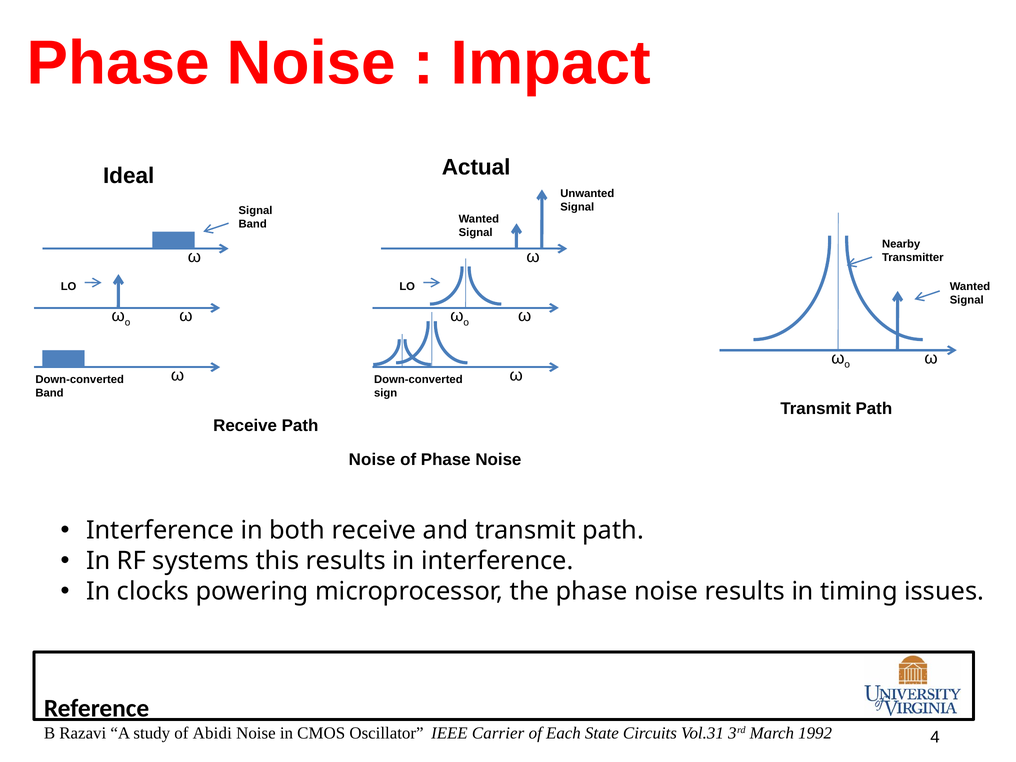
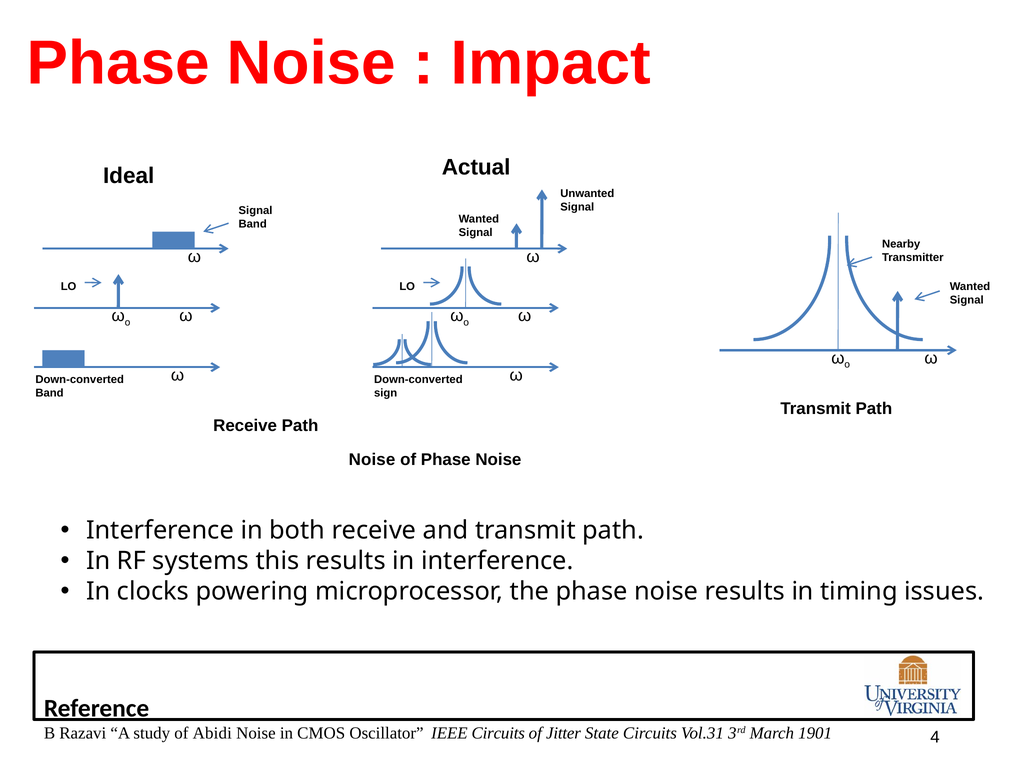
IEEE Carrier: Carrier -> Circuits
Each: Each -> Jitter
1992: 1992 -> 1901
